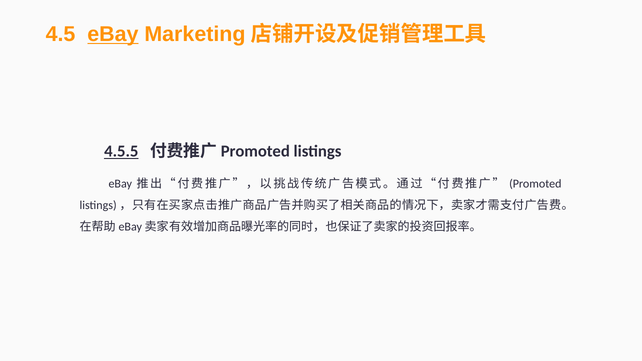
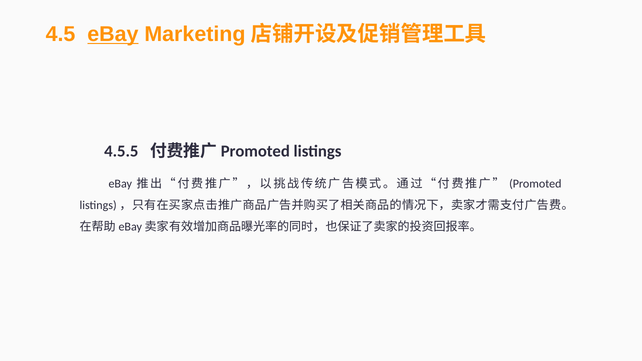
4.5.5 underline: present -> none
